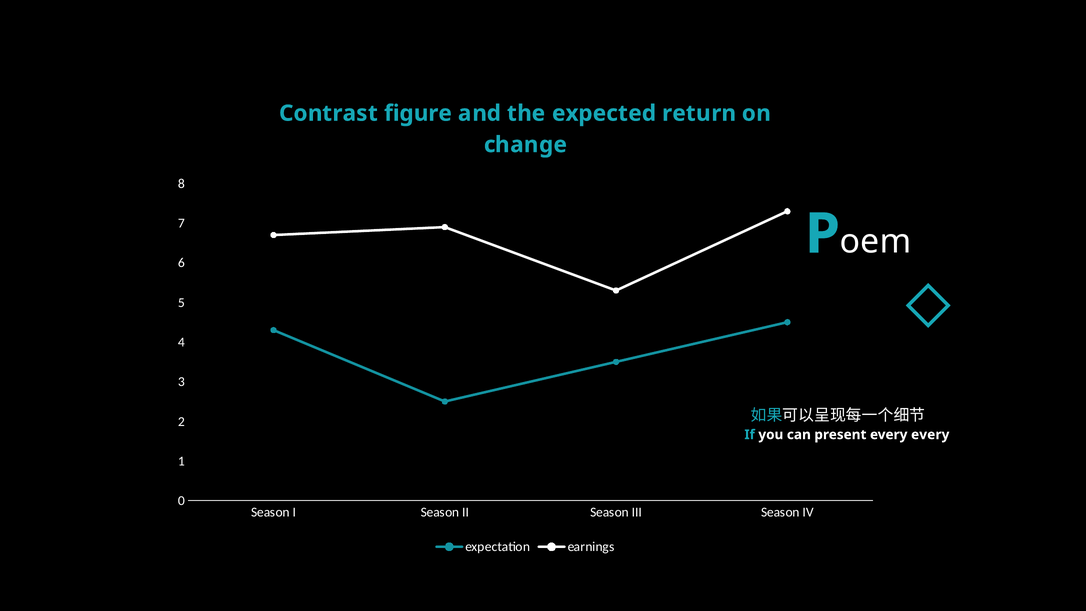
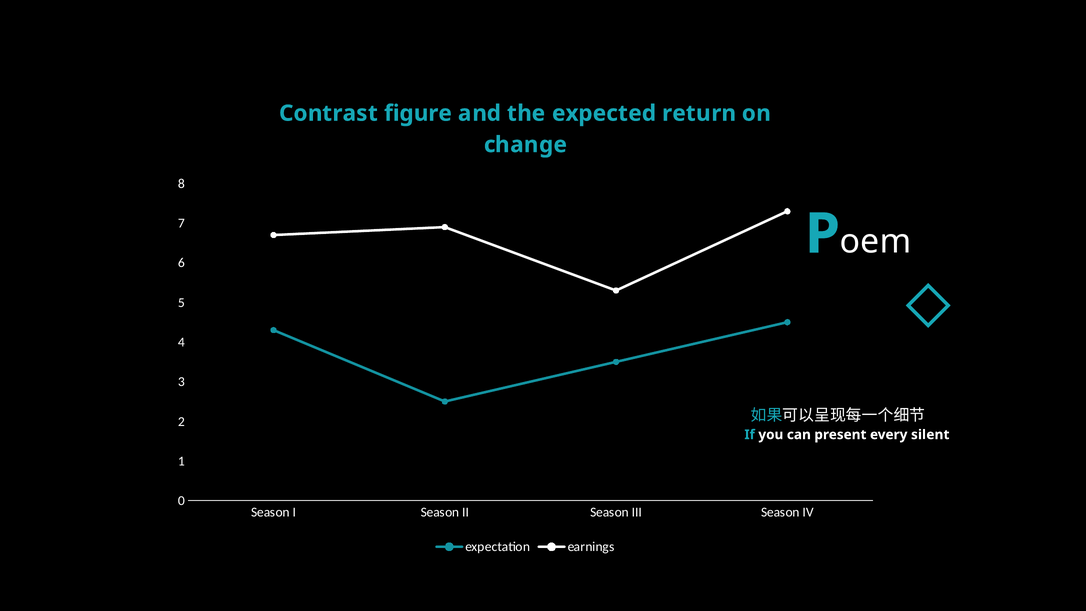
every every: every -> silent
